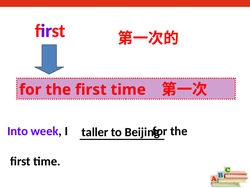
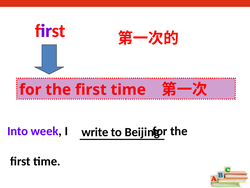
taller: taller -> write
